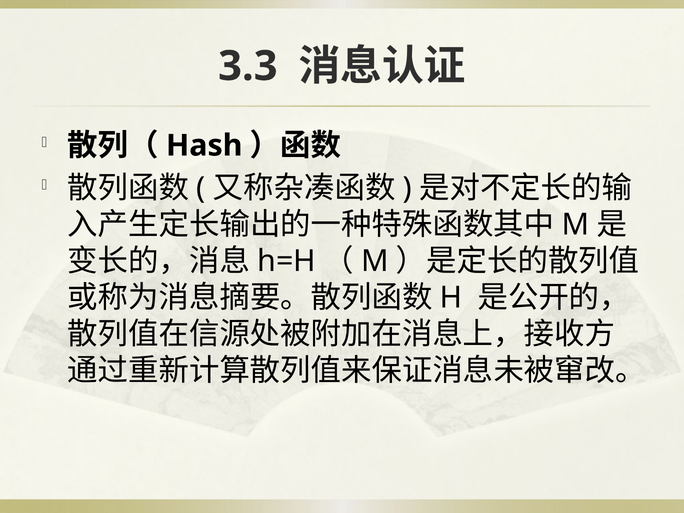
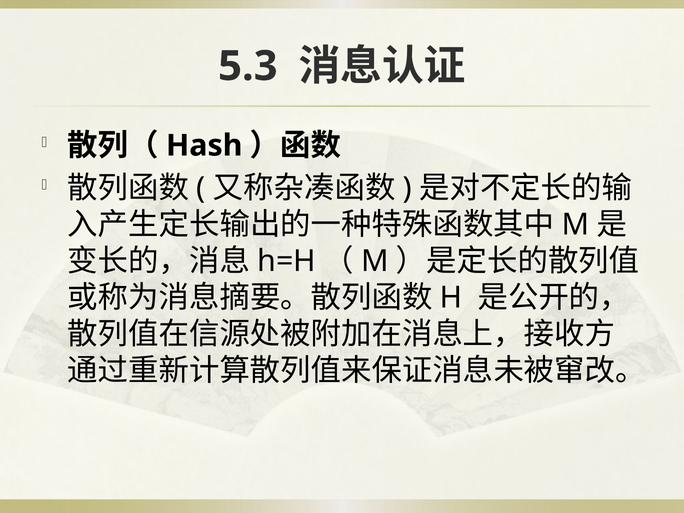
3.3: 3.3 -> 5.3
